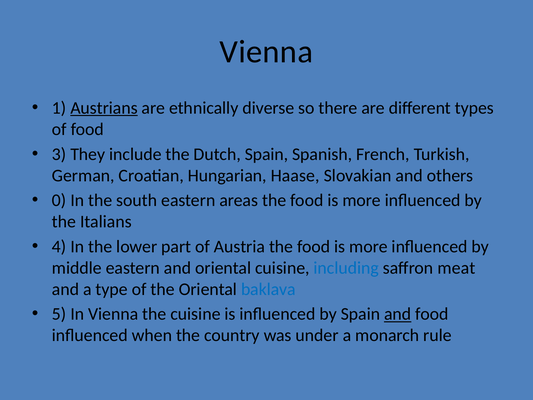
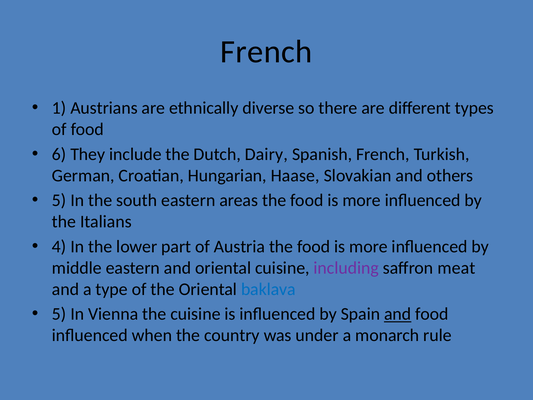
Vienna at (266, 52): Vienna -> French
Austrians underline: present -> none
3: 3 -> 6
Dutch Spain: Spain -> Dairy
0 at (59, 200): 0 -> 5
including colour: blue -> purple
